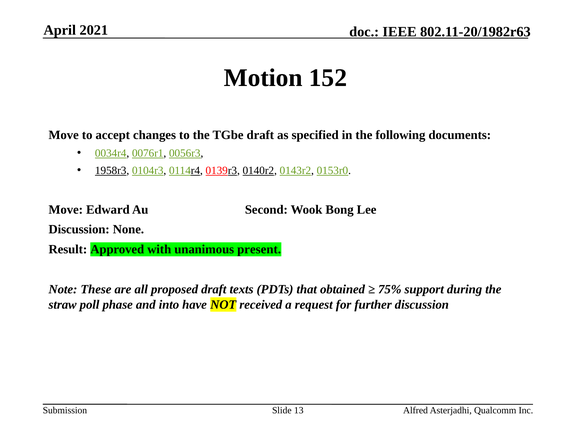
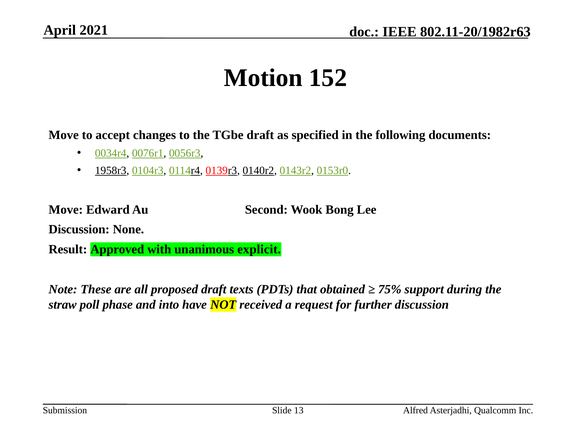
present: present -> explicit
